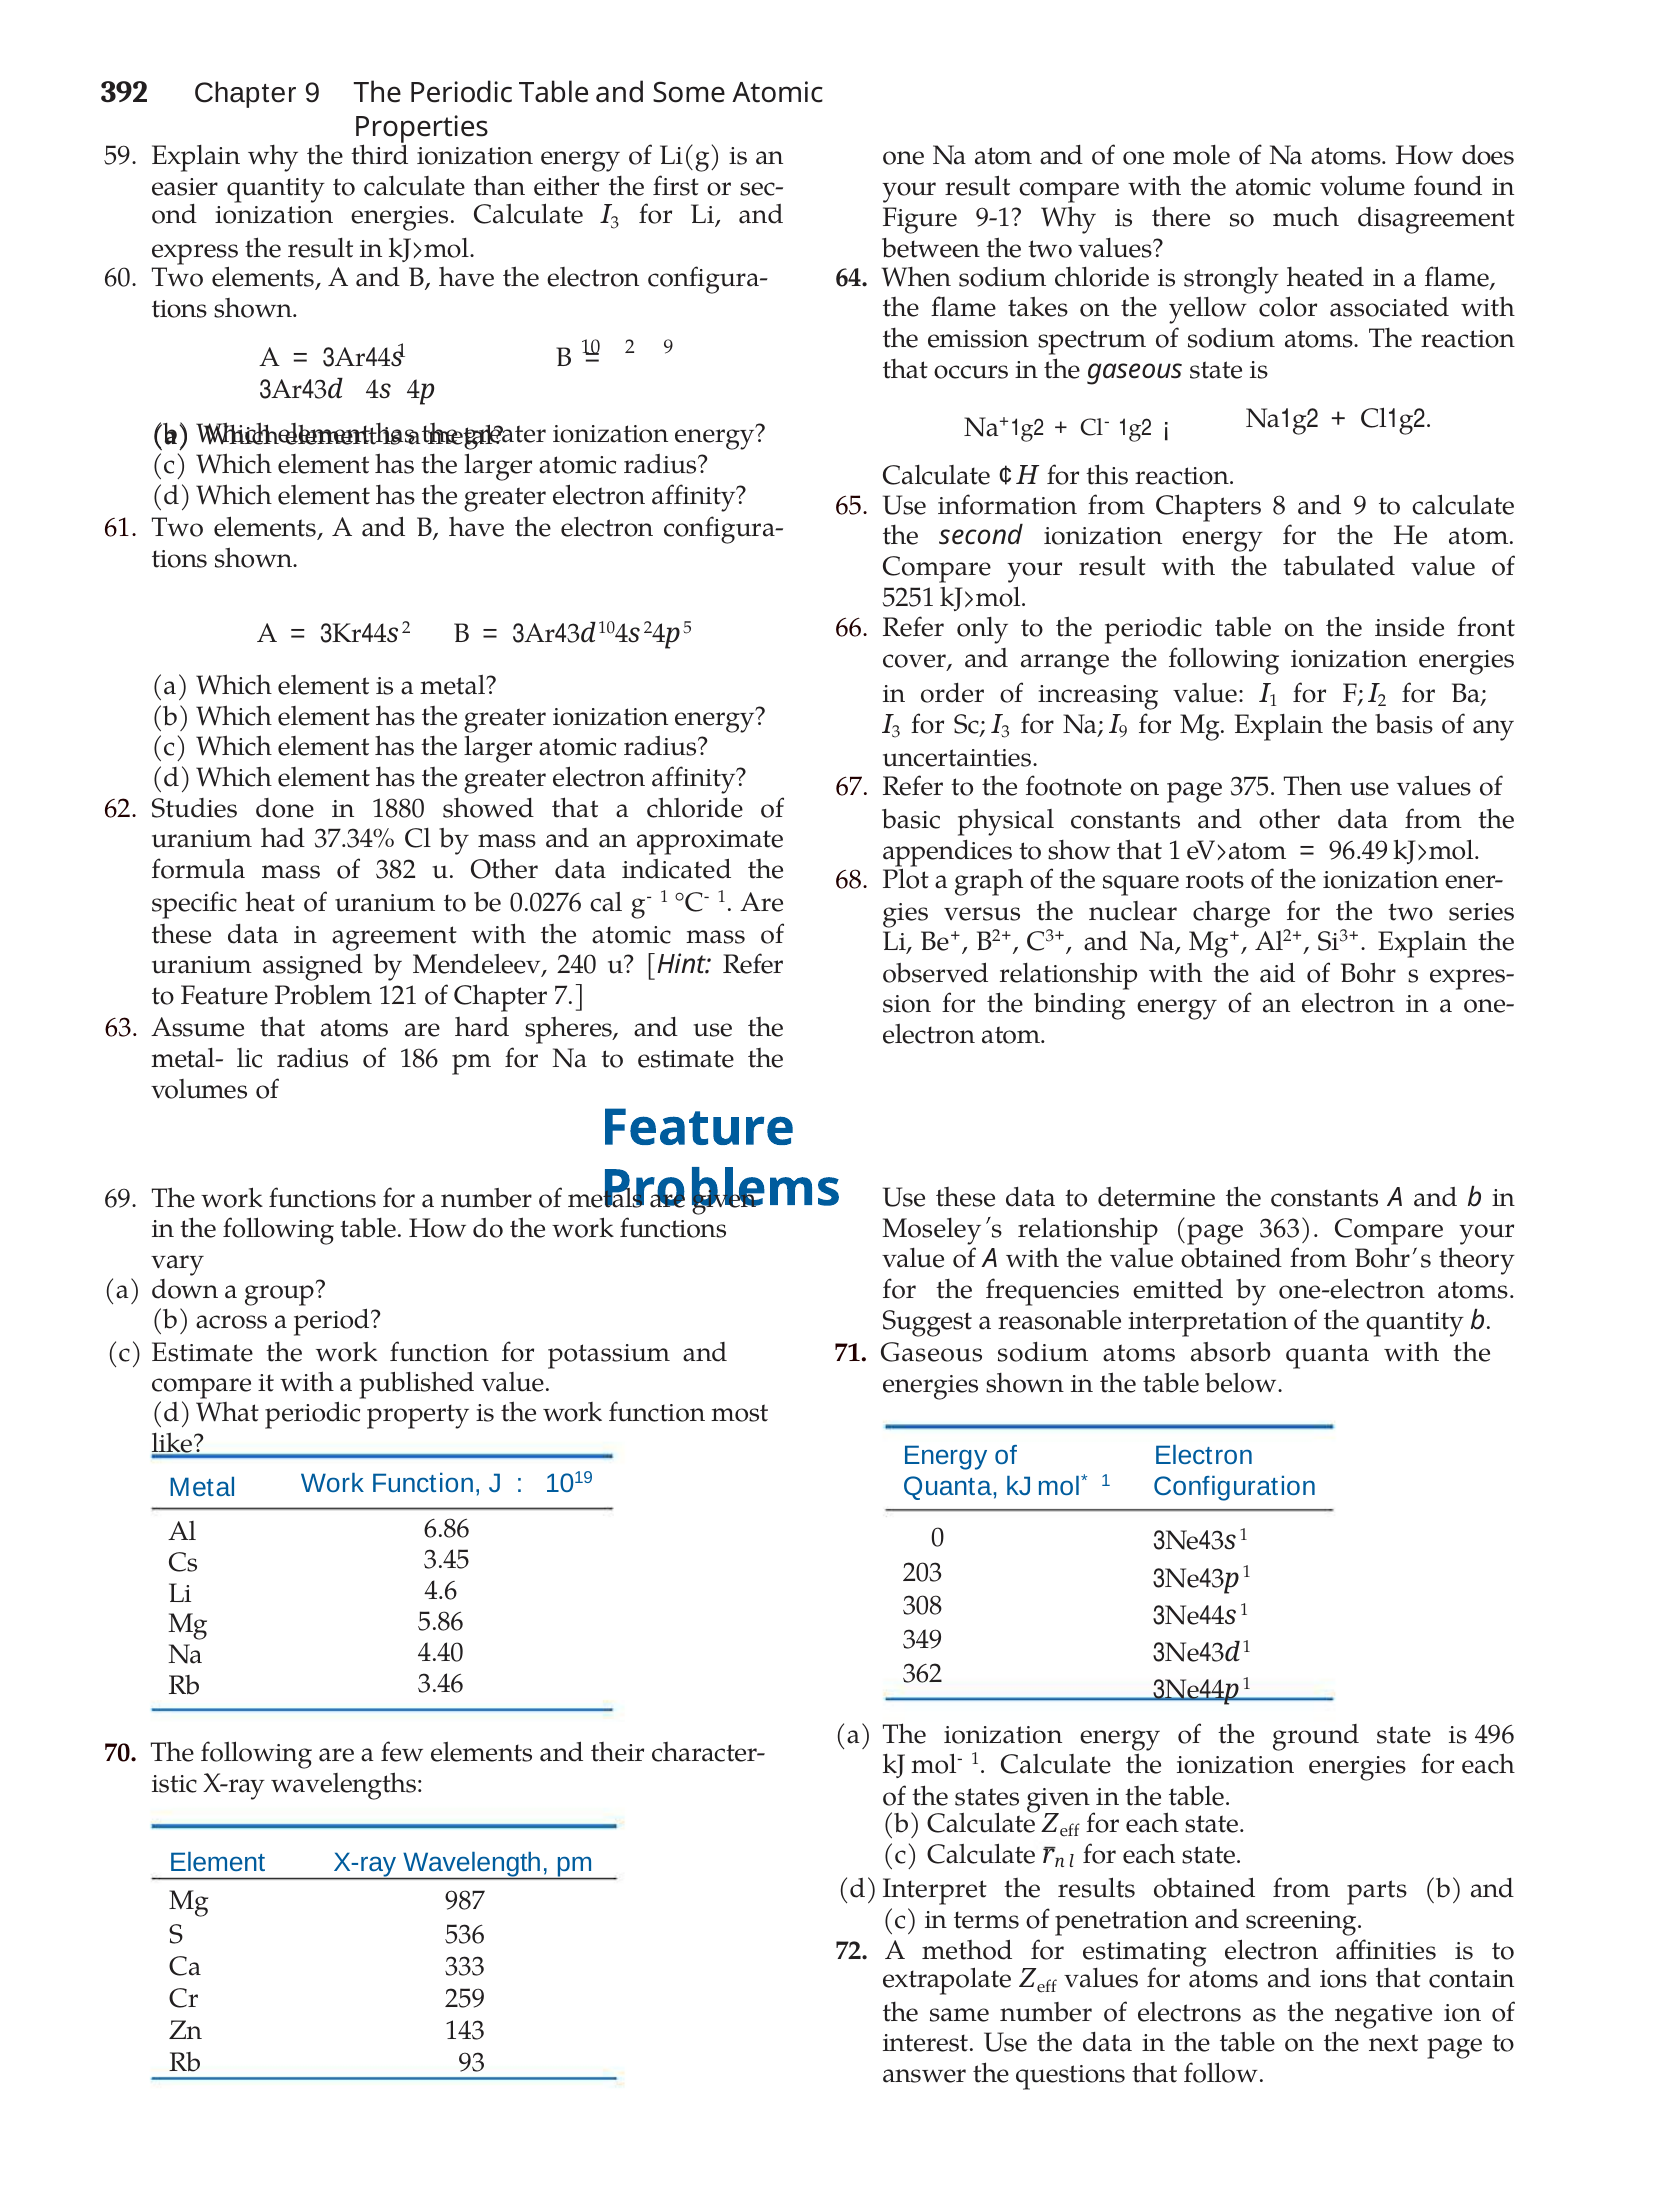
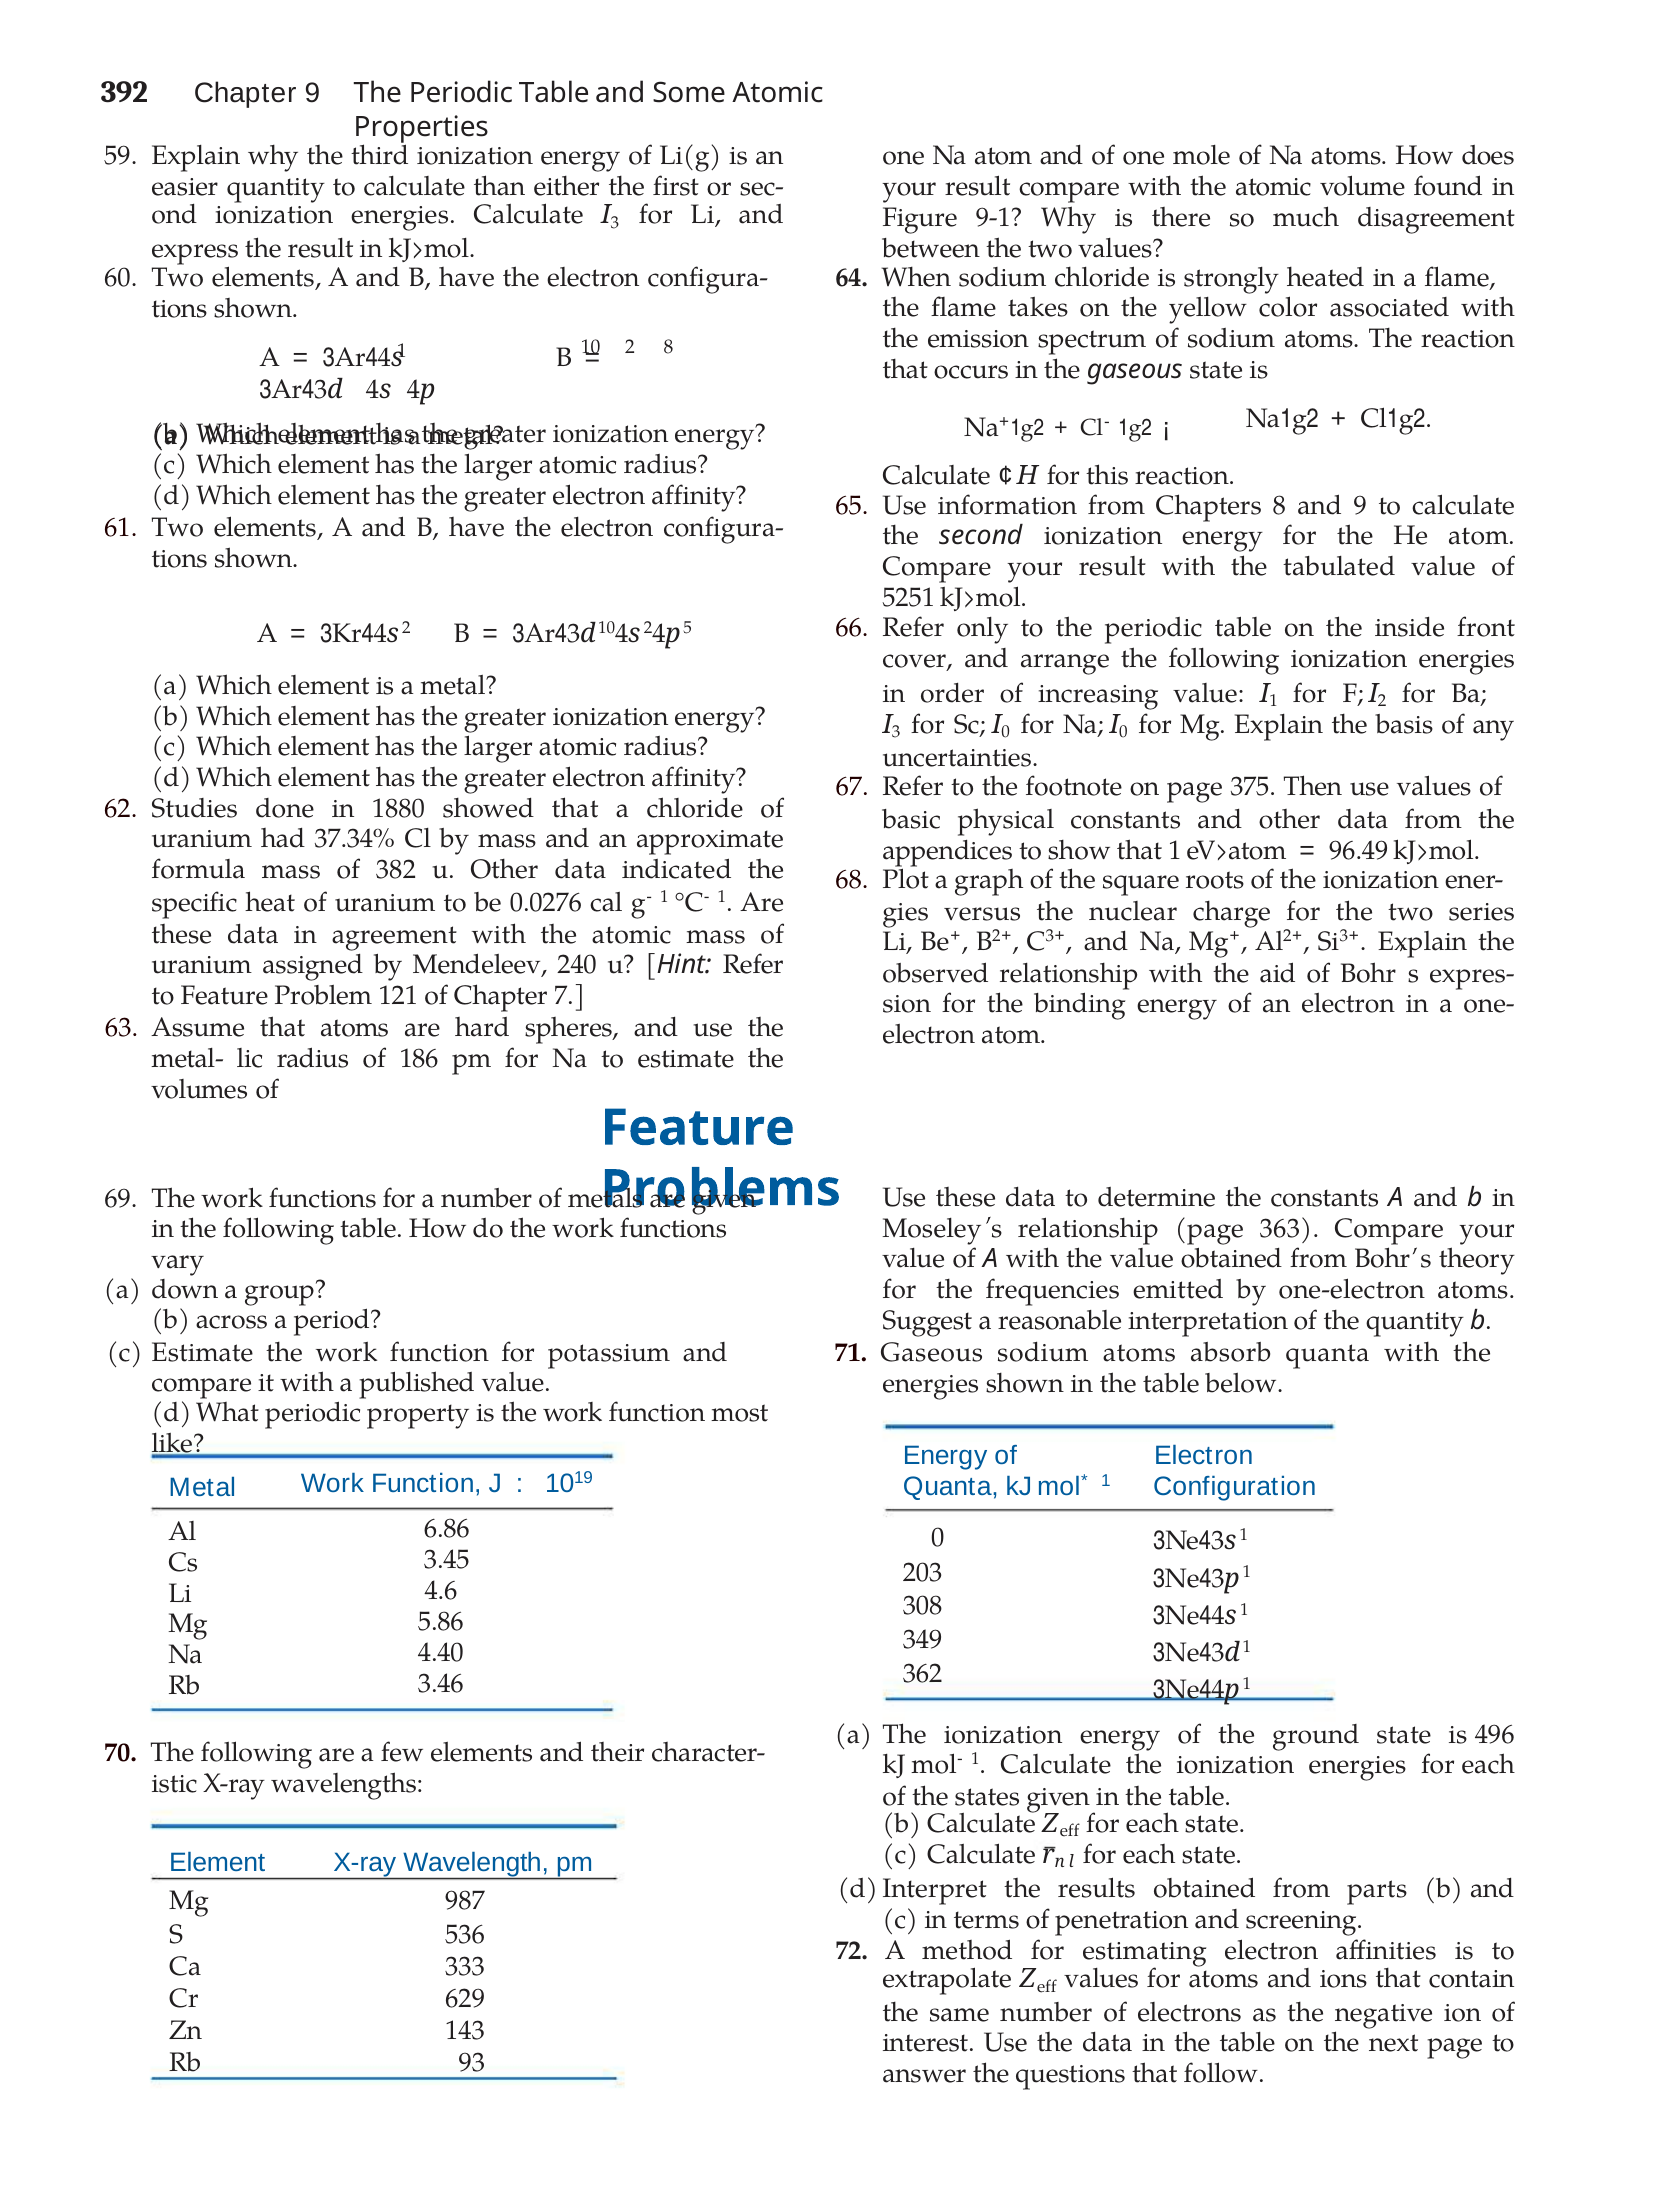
2 9: 9 -> 8
3 at (1006, 732): 3 -> 0
9 at (1123, 732): 9 -> 0
259: 259 -> 629
